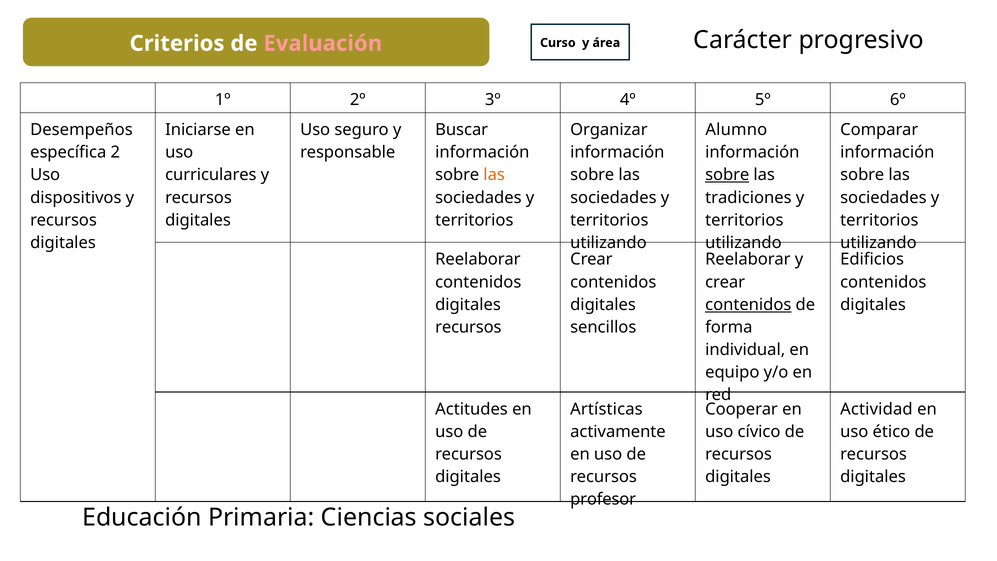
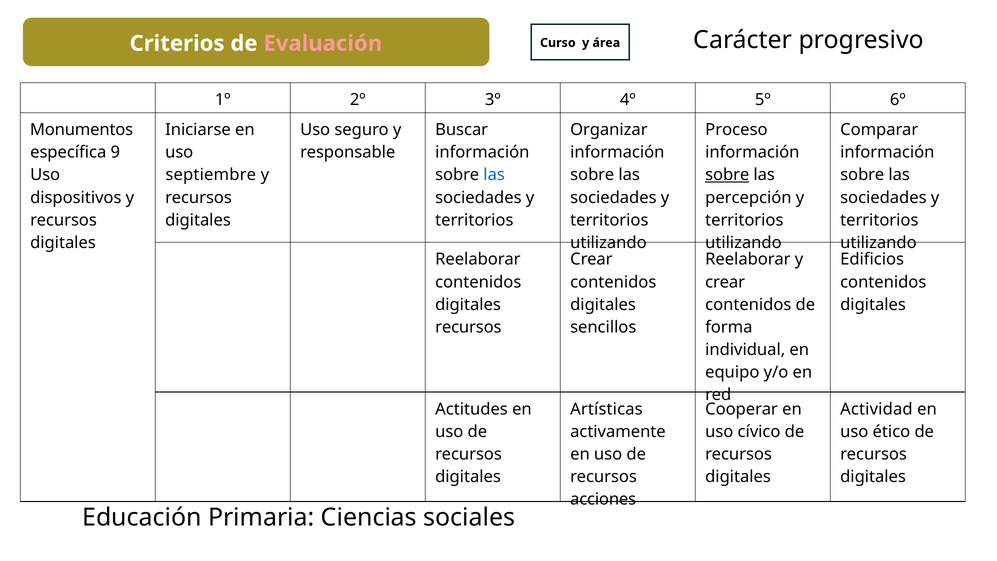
Desempeños: Desempeños -> Monumentos
Alumno: Alumno -> Proceso
2: 2 -> 9
curriculares: curriculares -> septiembre
las at (494, 175) colour: orange -> blue
tradiciones: tradiciones -> percepción
contenidos at (748, 305) underline: present -> none
profesor: profesor -> acciones
